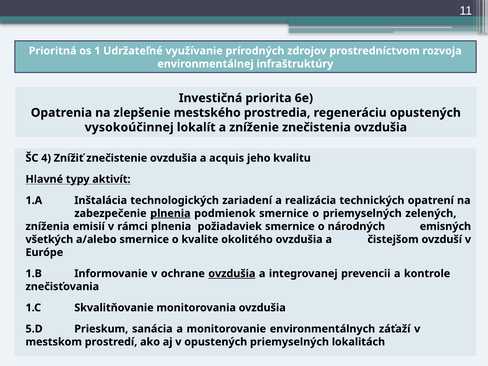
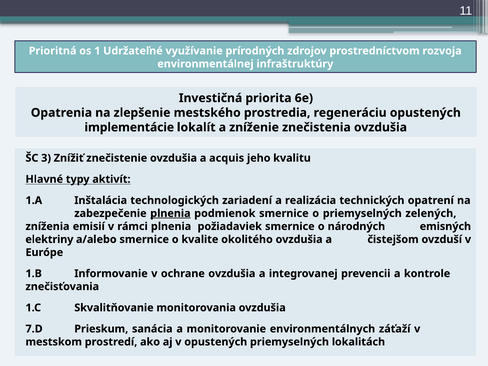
vysokoúčinnej: vysokoúčinnej -> implementácie
4: 4 -> 3
všetkých: všetkých -> elektriny
ovzdušia at (232, 274) underline: present -> none
5.D: 5.D -> 7.D
